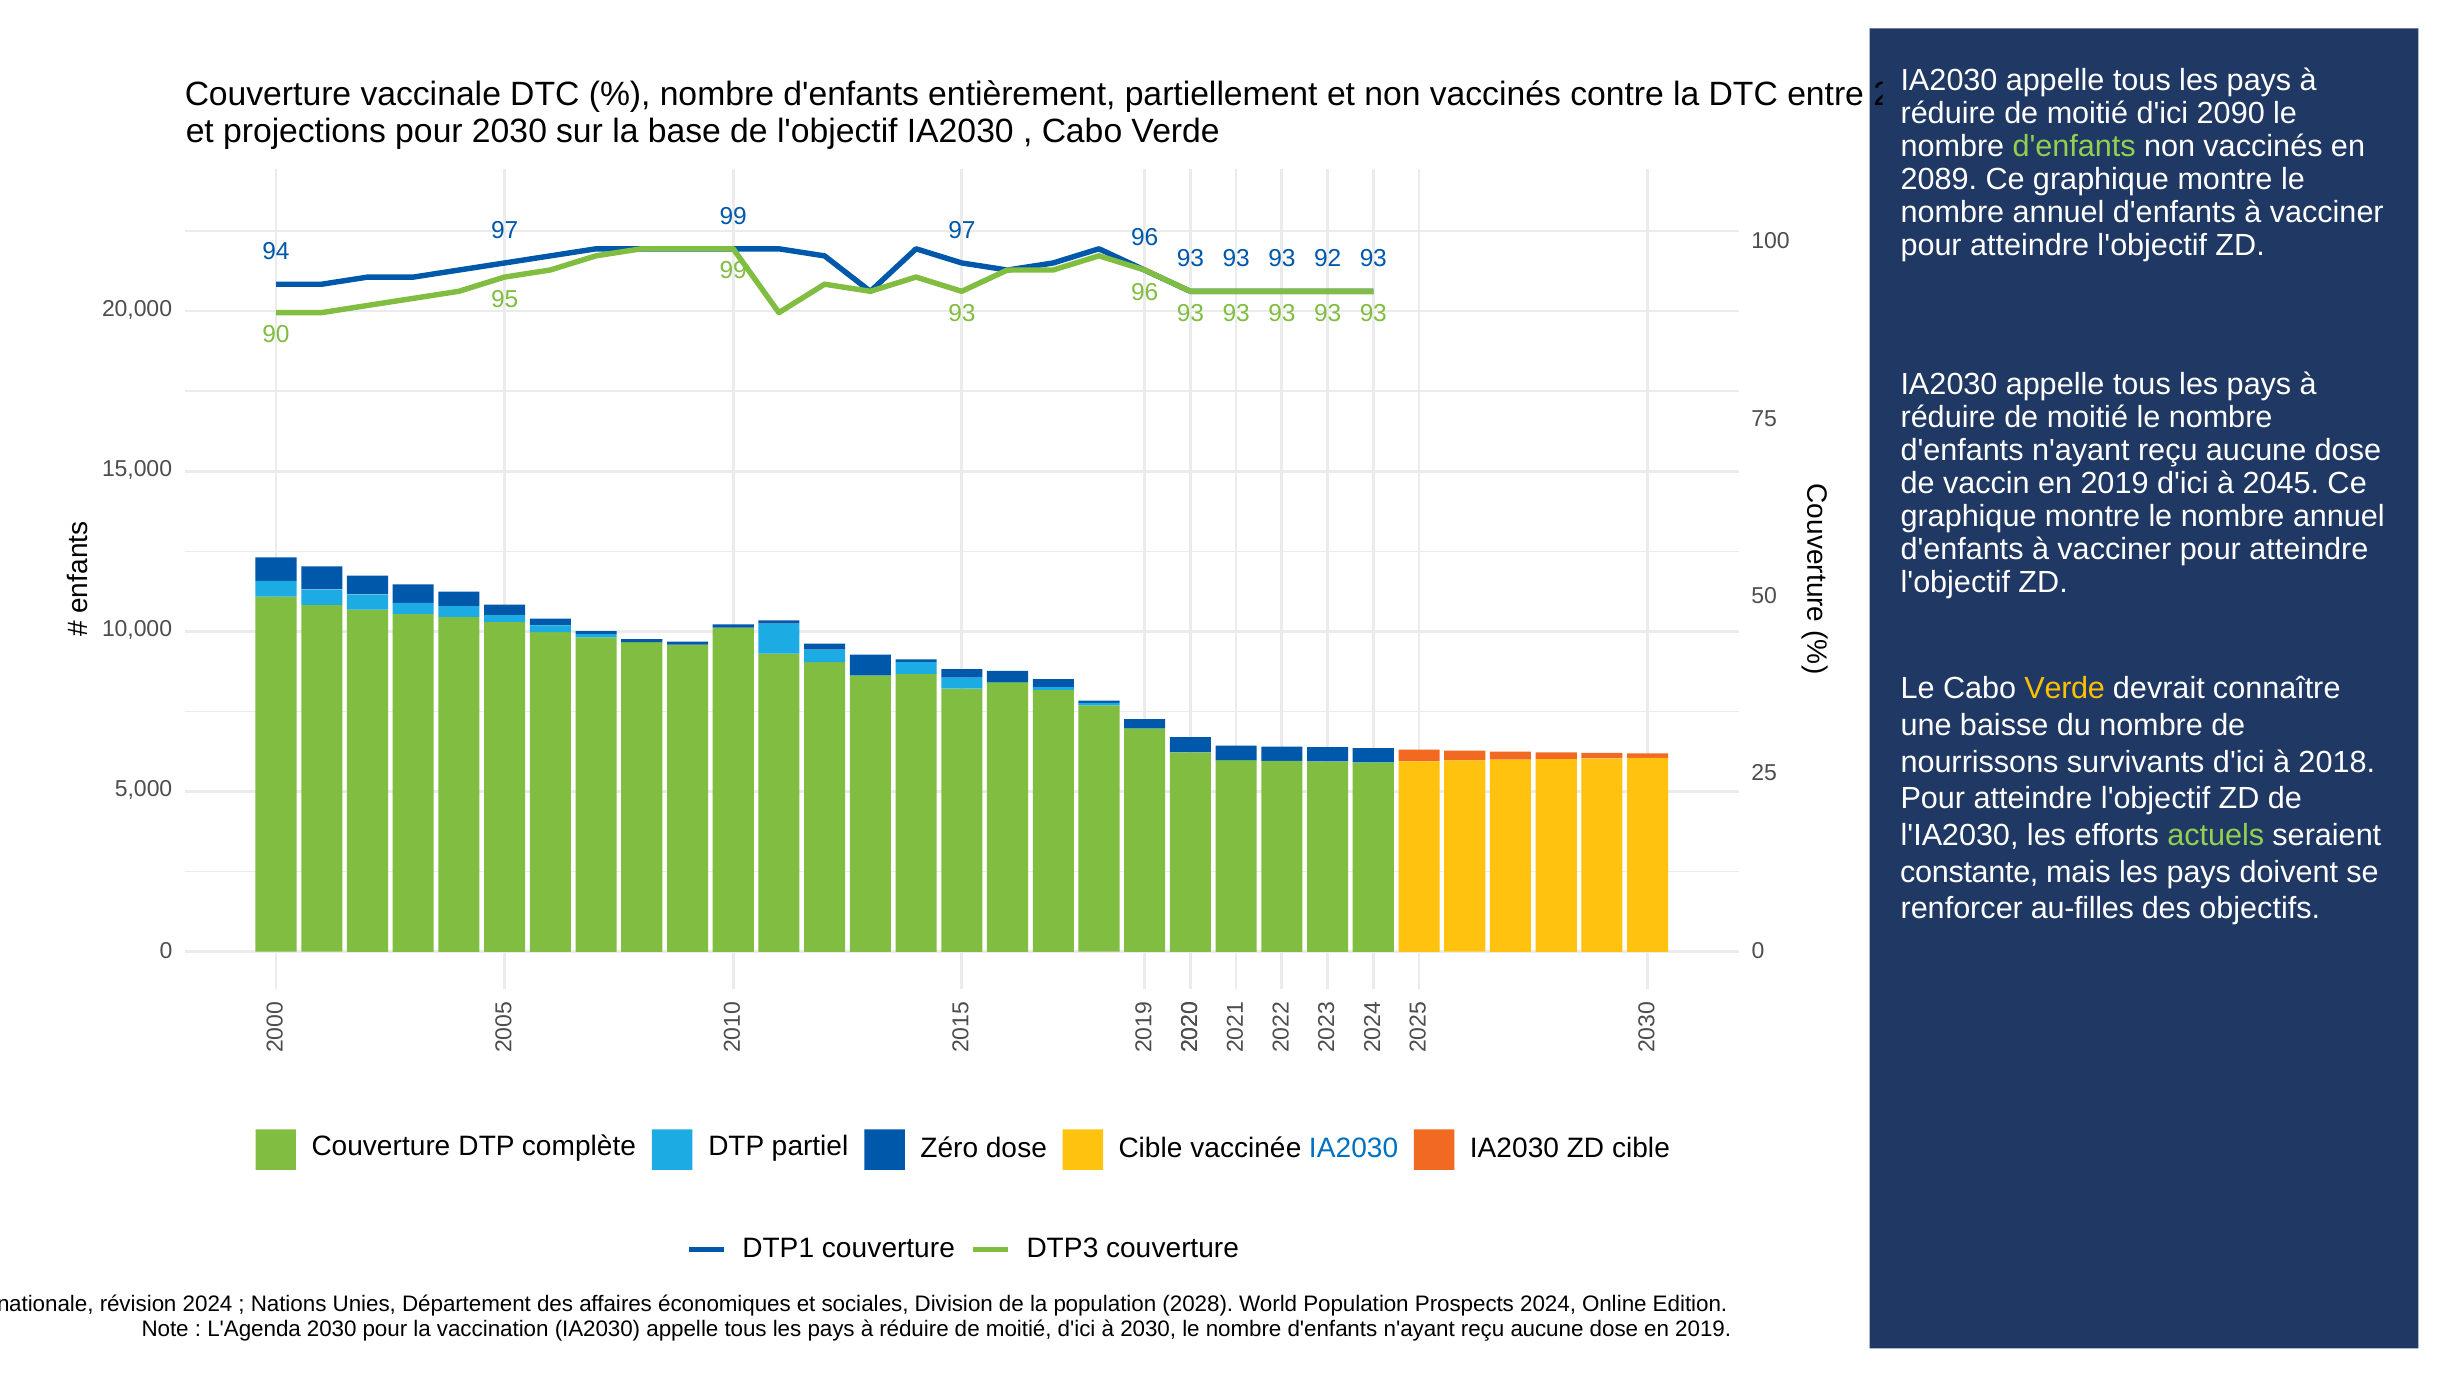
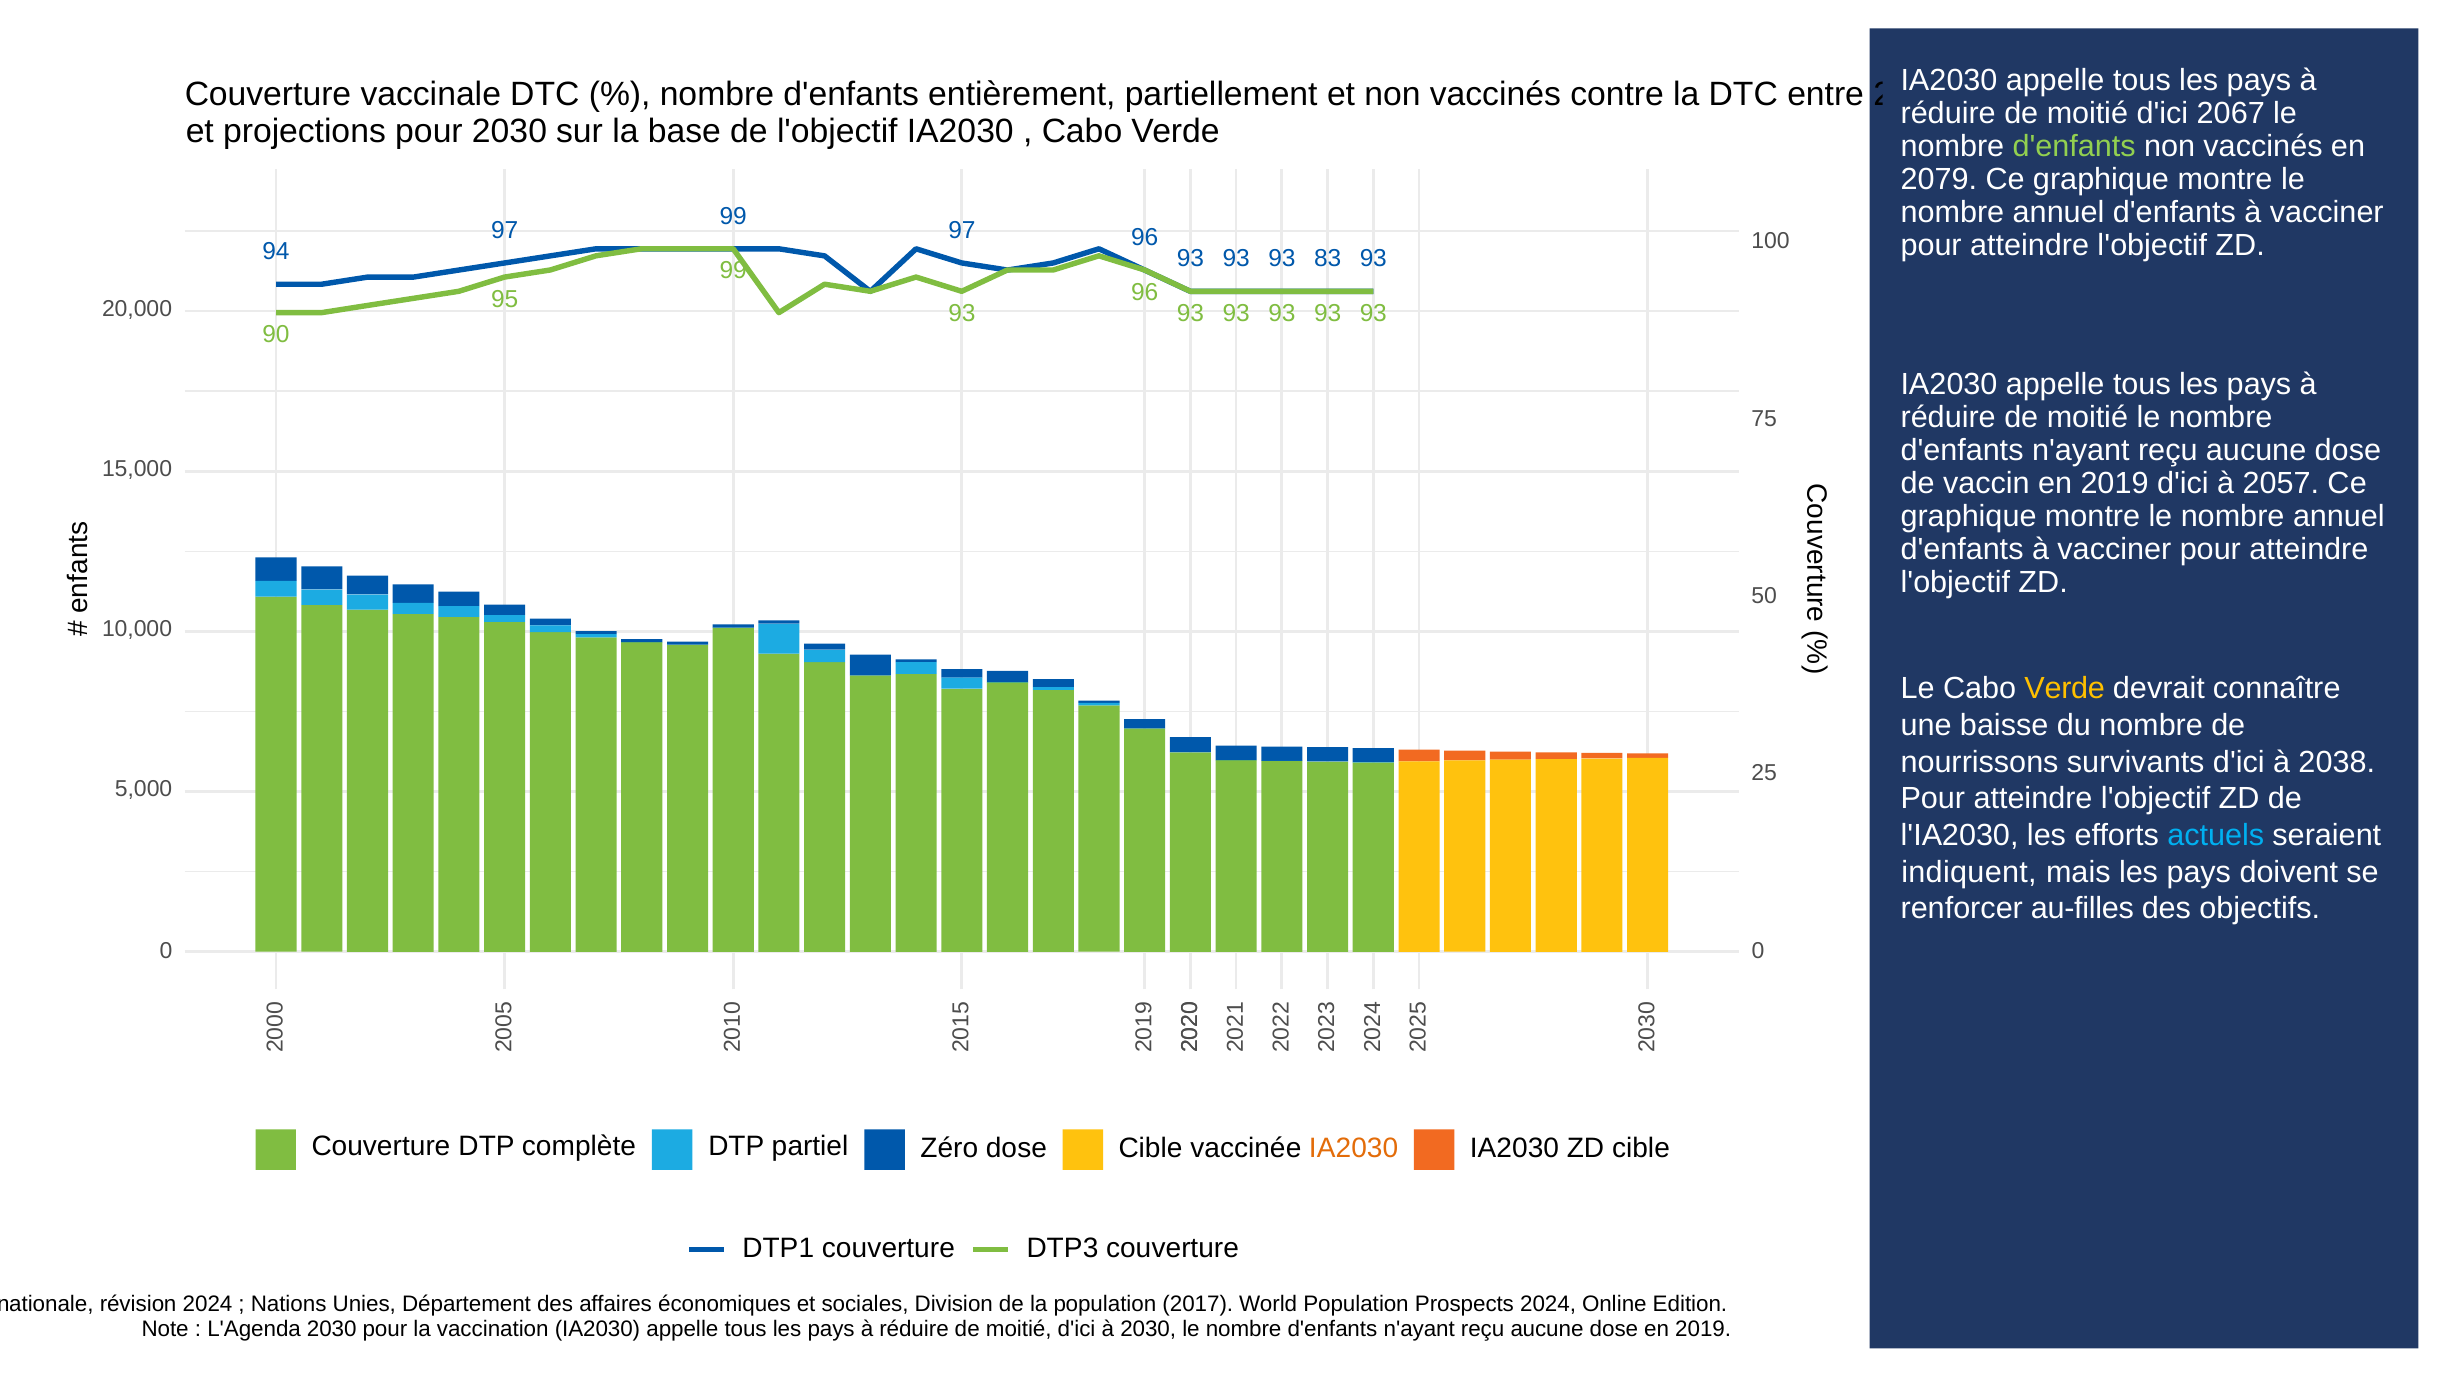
2090: 2090 -> 2067
2089: 2089 -> 2079
92: 92 -> 83
2045: 2045 -> 2057
2018: 2018 -> 2038
actuels colour: light green -> light blue
constante: constante -> indiquent
IA2030 at (1354, 1149) colour: blue -> orange
2028: 2028 -> 2017
